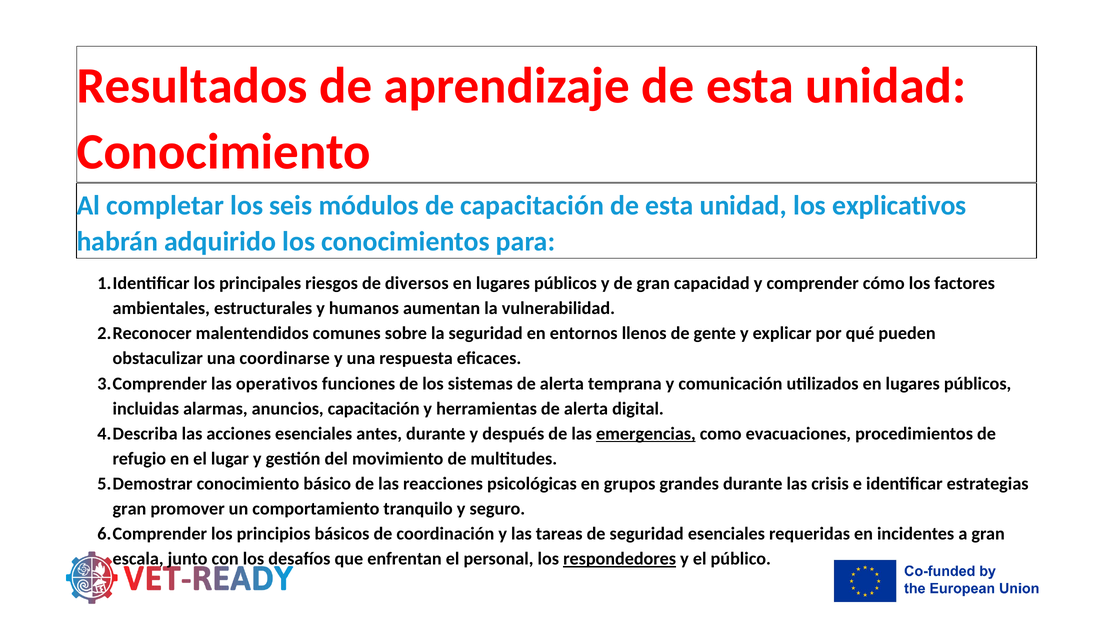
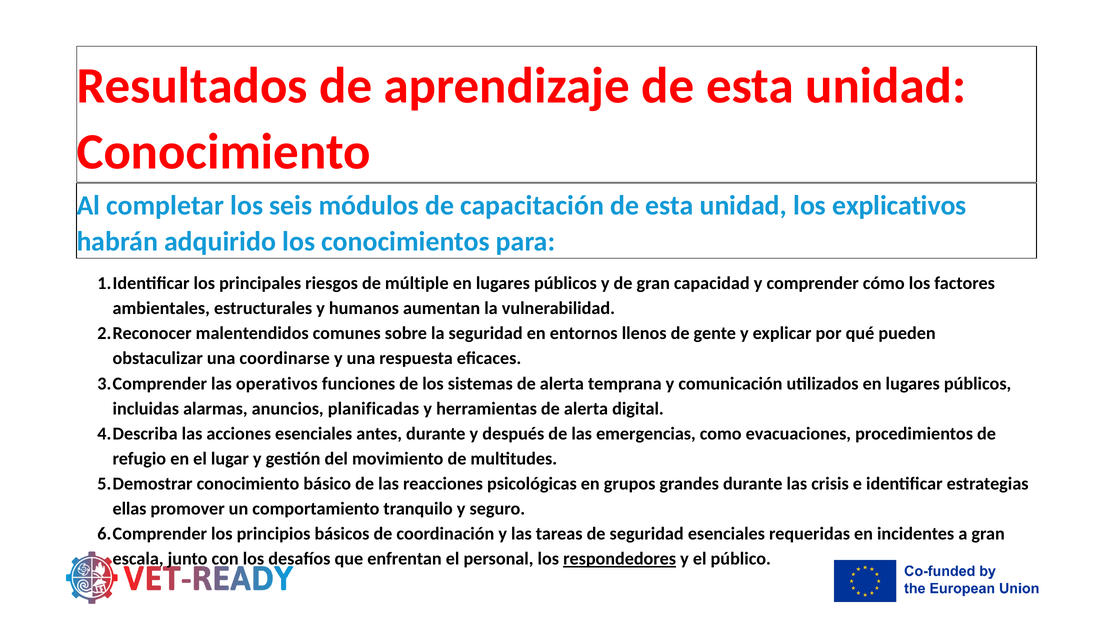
diversos: diversos -> múltiple
anuncios capacitación: capacitación -> planificadas
emergencias underline: present -> none
gran at (129, 509): gran -> ellas
